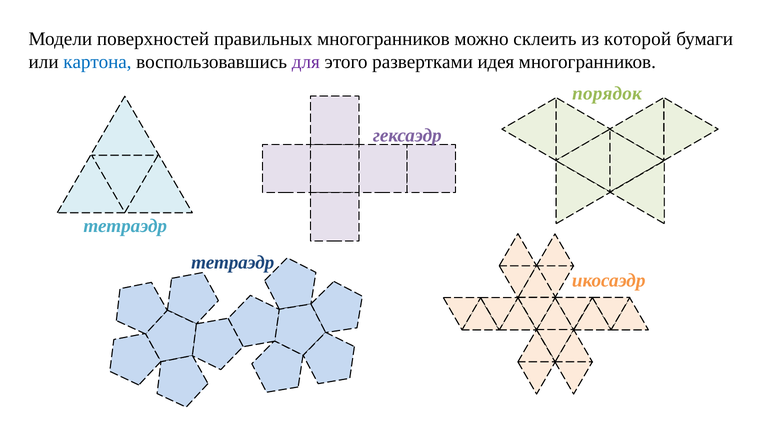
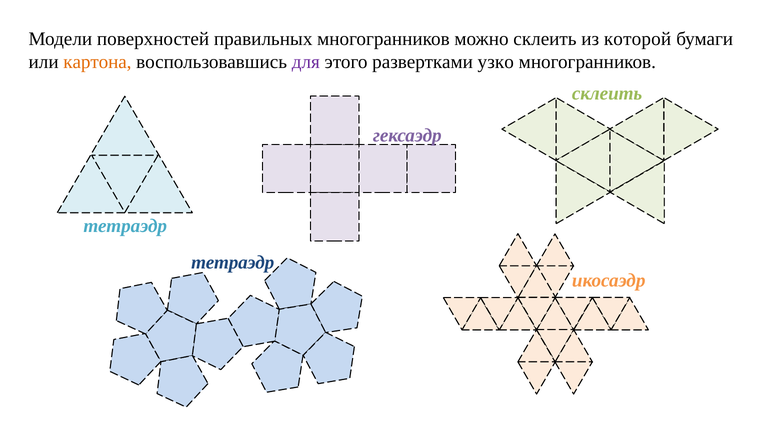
картона colour: blue -> orange
идея: идея -> узко
порядок at (607, 93): порядок -> склеить
